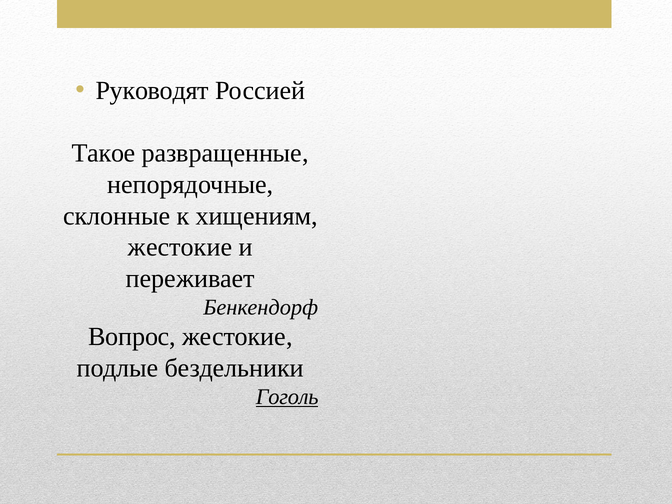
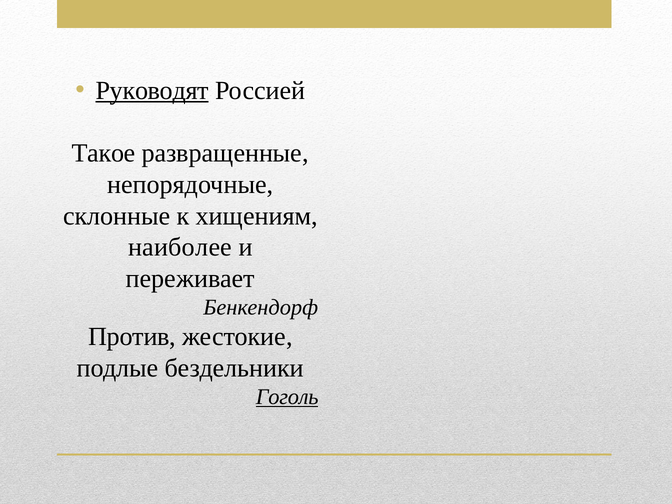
Руководят underline: none -> present
жестокие at (180, 247): жестокие -> наиболее
Вопрос: Вопрос -> Против
